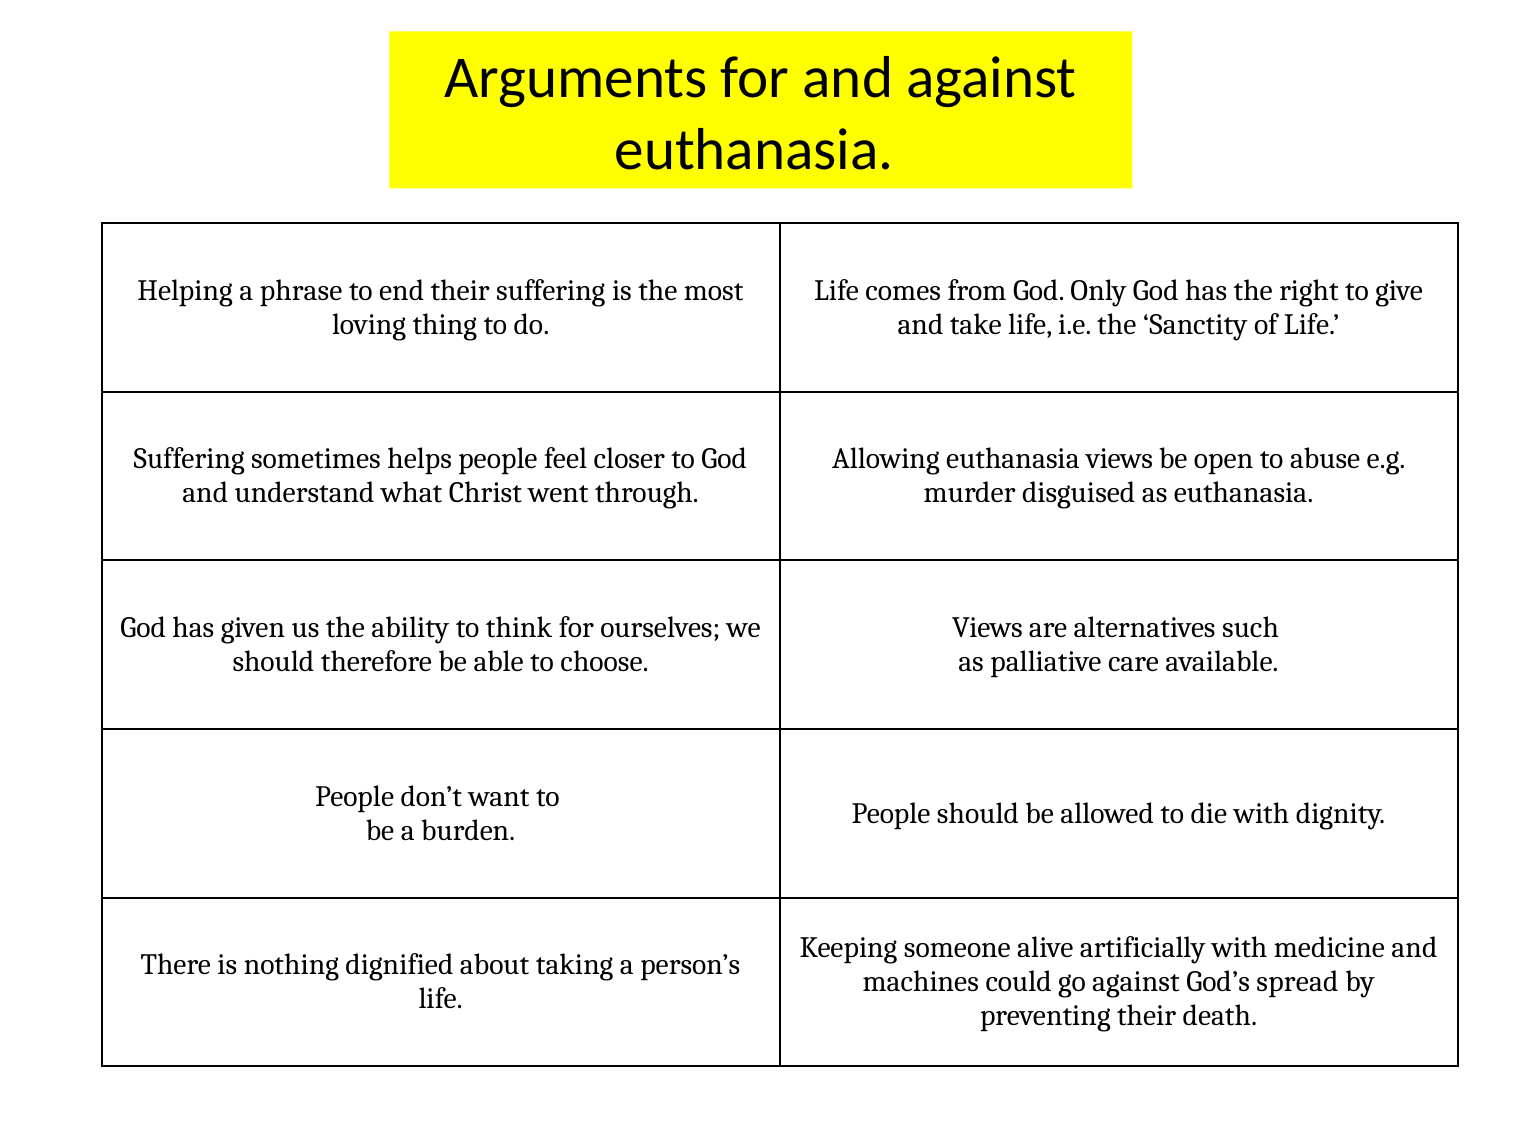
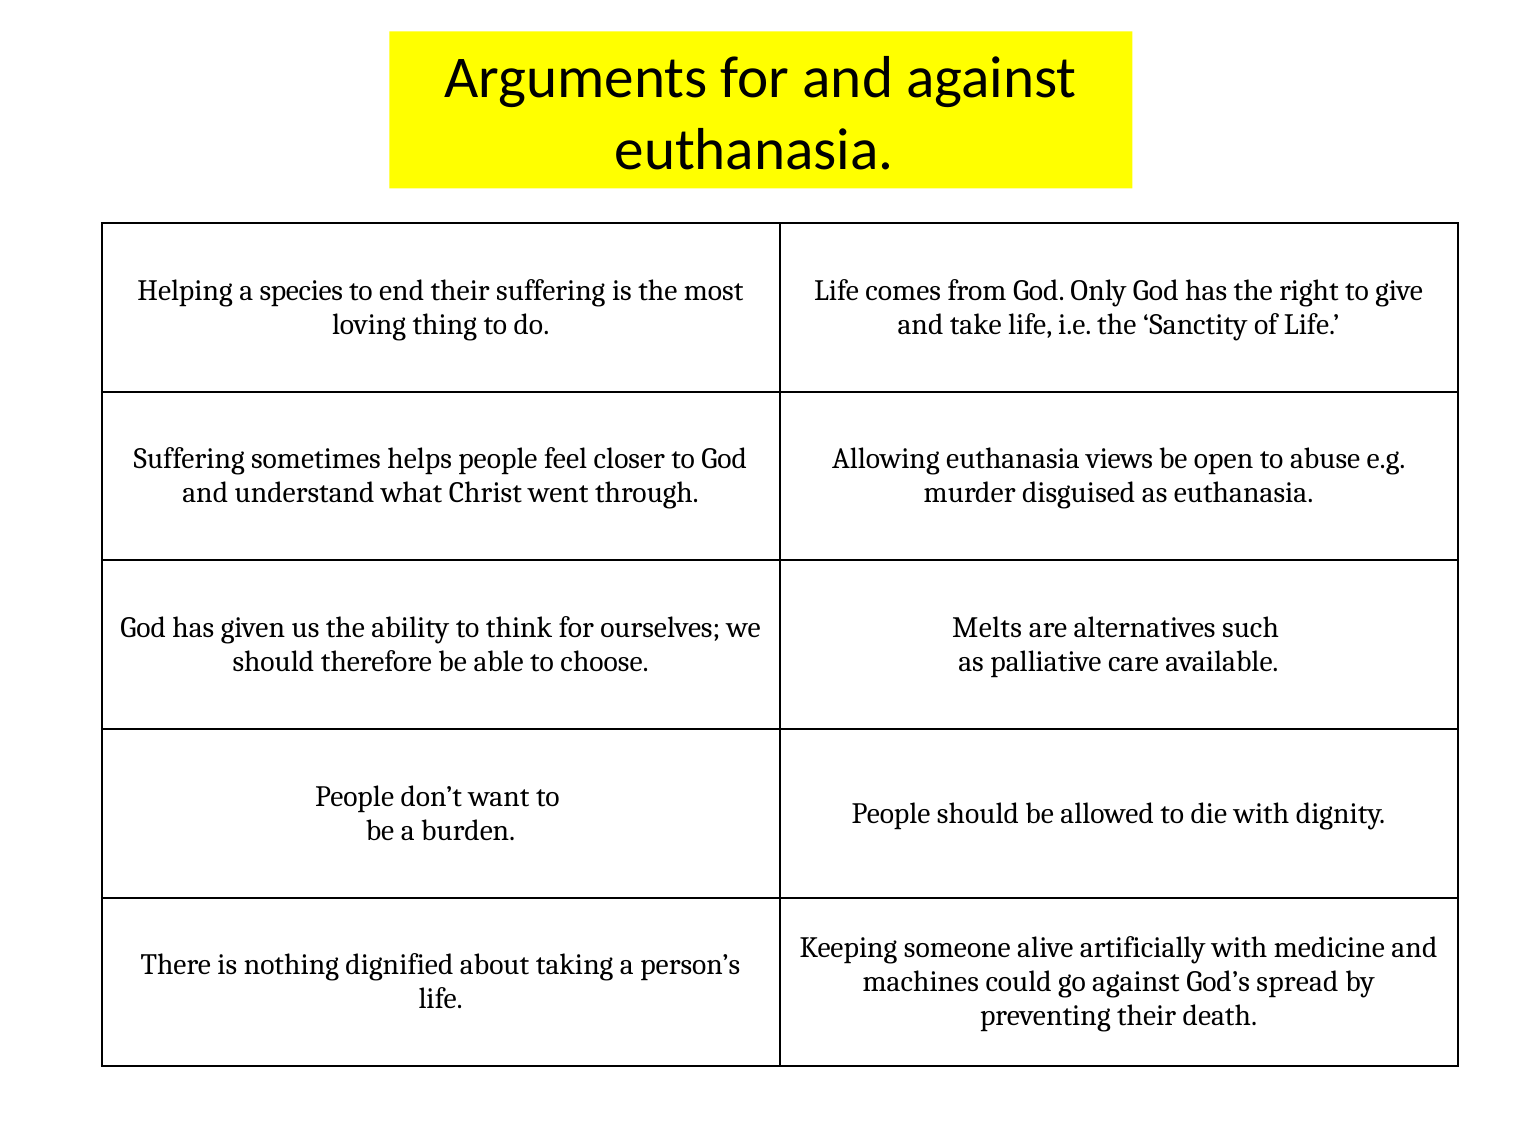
phrase: phrase -> species
Views at (987, 628): Views -> Melts
